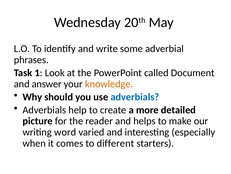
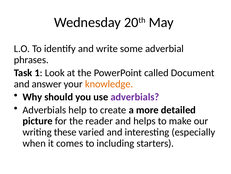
adverbials at (135, 97) colour: blue -> purple
word: word -> these
different: different -> including
